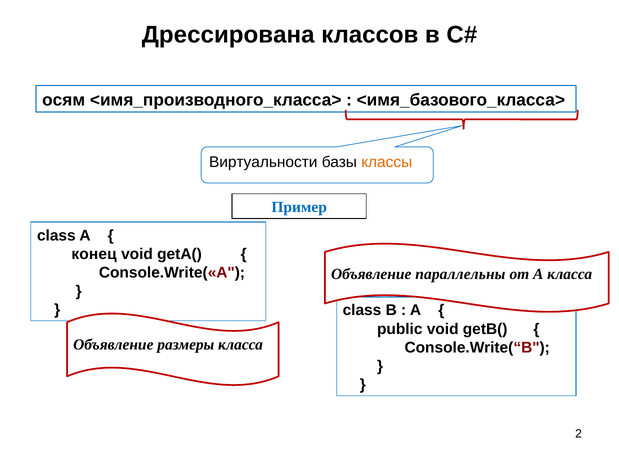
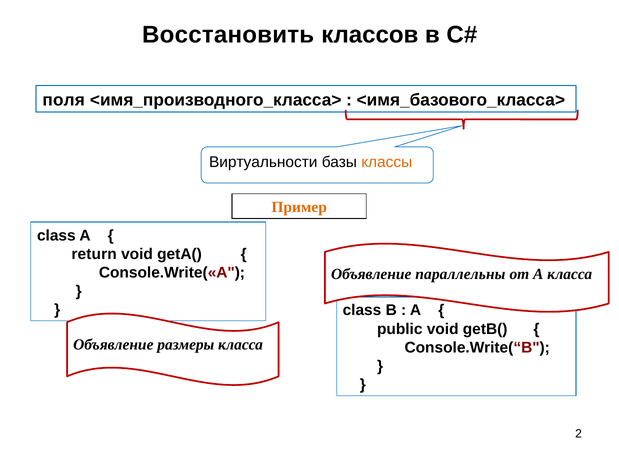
Дрессирована: Дрессирована -> Восстановить
осям: осям -> поля
Пример colour: blue -> orange
конец: конец -> return
